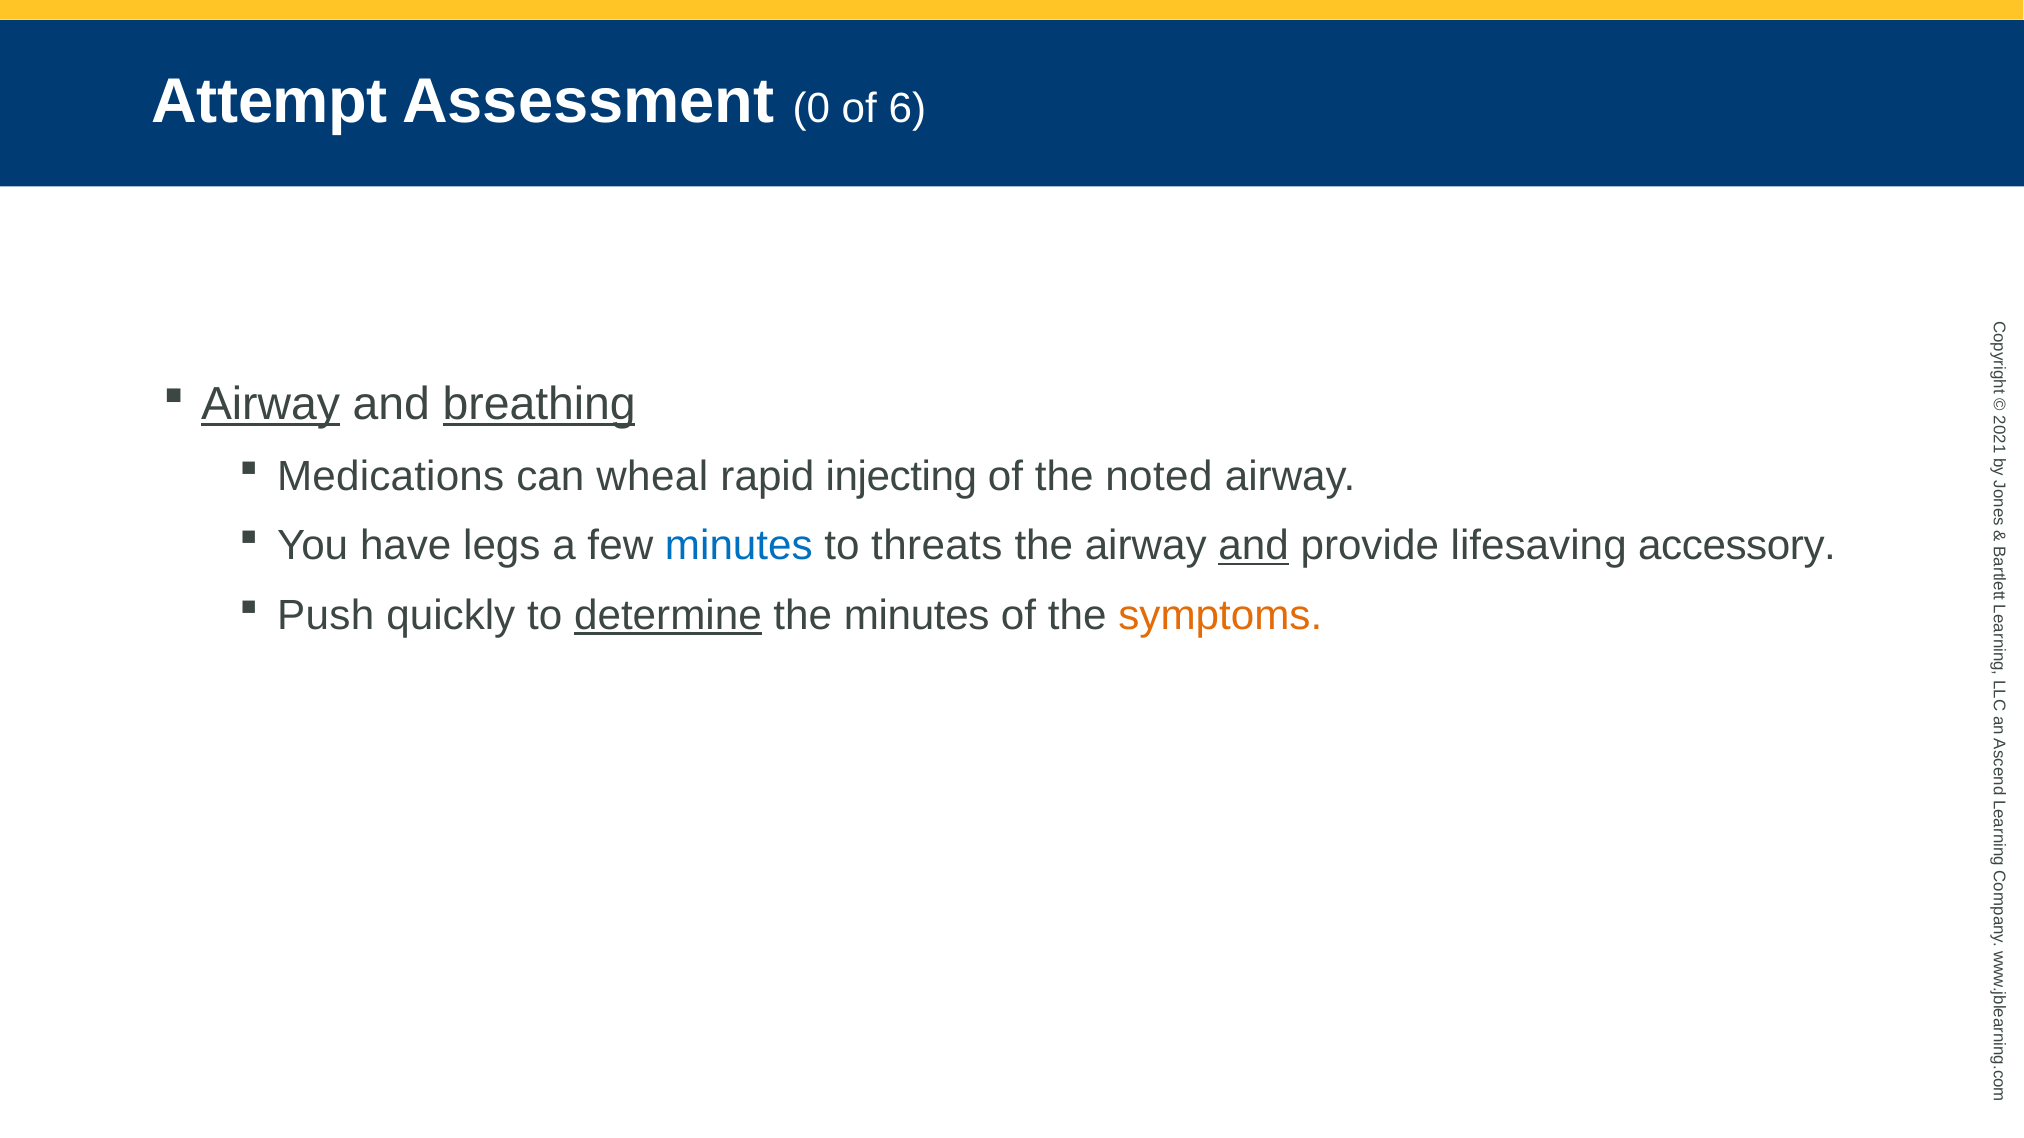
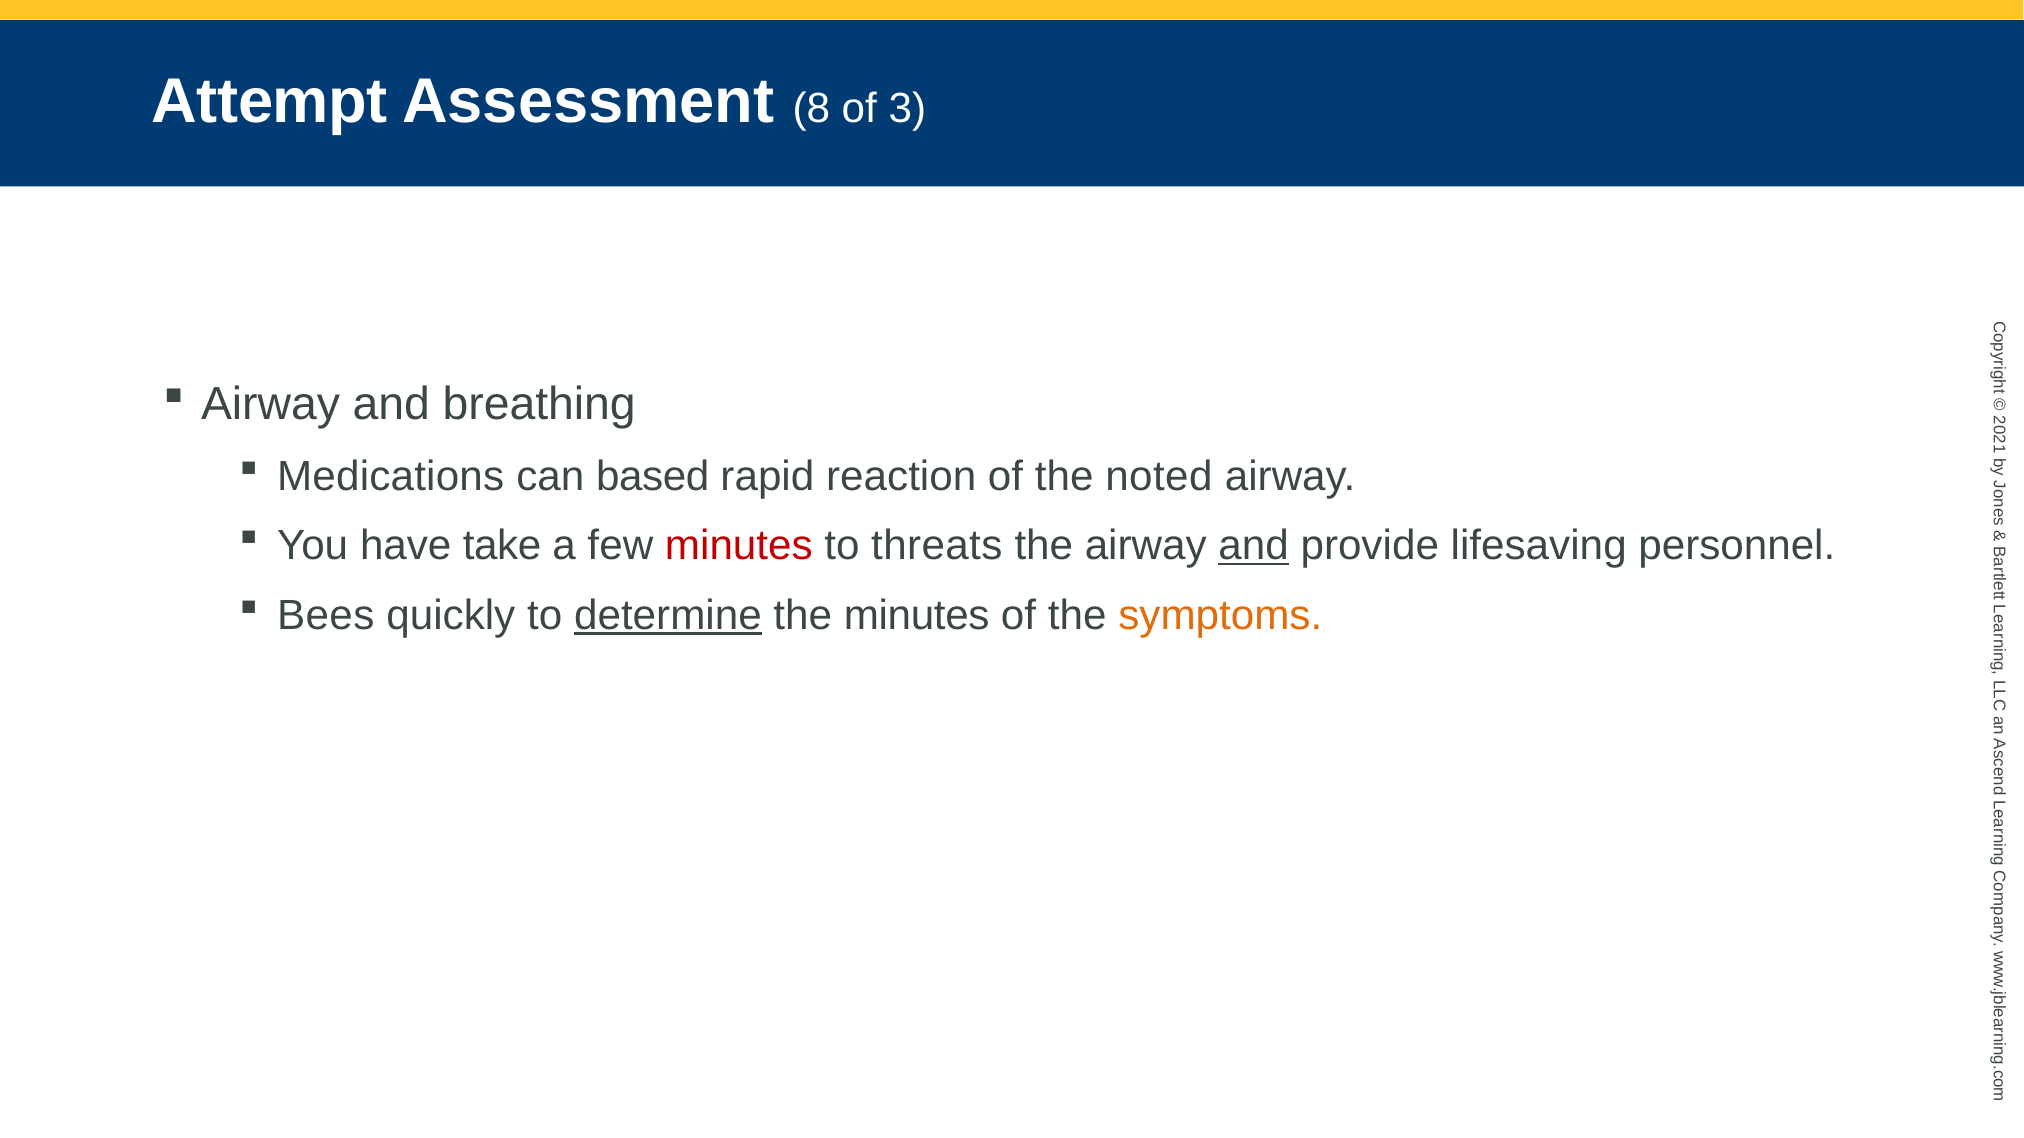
Assessment 0: 0 -> 8
6: 6 -> 3
Airway at (271, 404) underline: present -> none
breathing underline: present -> none
wheal: wheal -> based
injecting: injecting -> reaction
legs: legs -> take
minutes at (739, 546) colour: blue -> red
accessory: accessory -> personnel
Push: Push -> Bees
